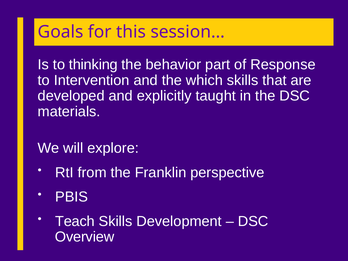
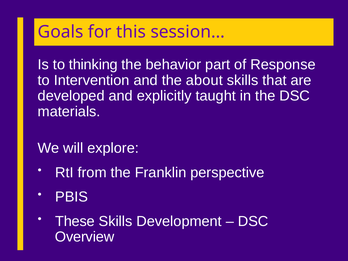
which: which -> about
Teach: Teach -> These
